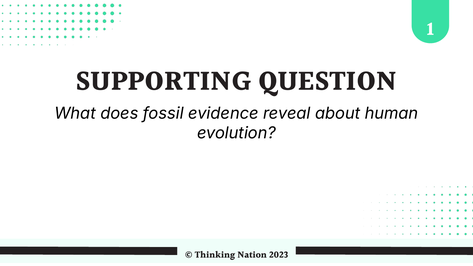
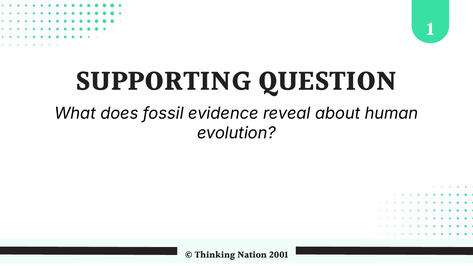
2023: 2023 -> 2001
